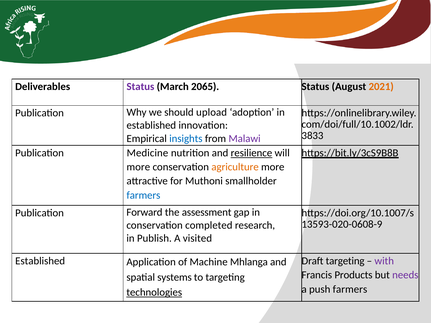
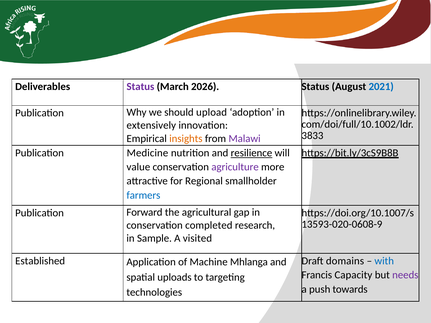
2065: 2065 -> 2026
2021 colour: orange -> blue
established at (151, 125): established -> extensively
insights colour: blue -> orange
more at (138, 167): more -> value
agriculture colour: orange -> purple
Muthoni: Muthoni -> Regional
assessment: assessment -> agricultural
Publish: Publish -> Sample
Draft targeting: targeting -> domains
with colour: purple -> blue
Products: Products -> Capacity
systems: systems -> uploads
push farmers: farmers -> towards
technologies underline: present -> none
